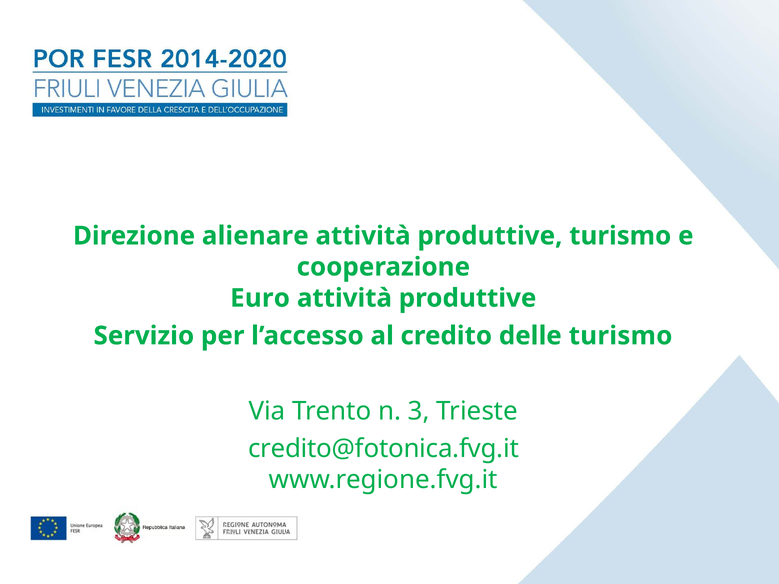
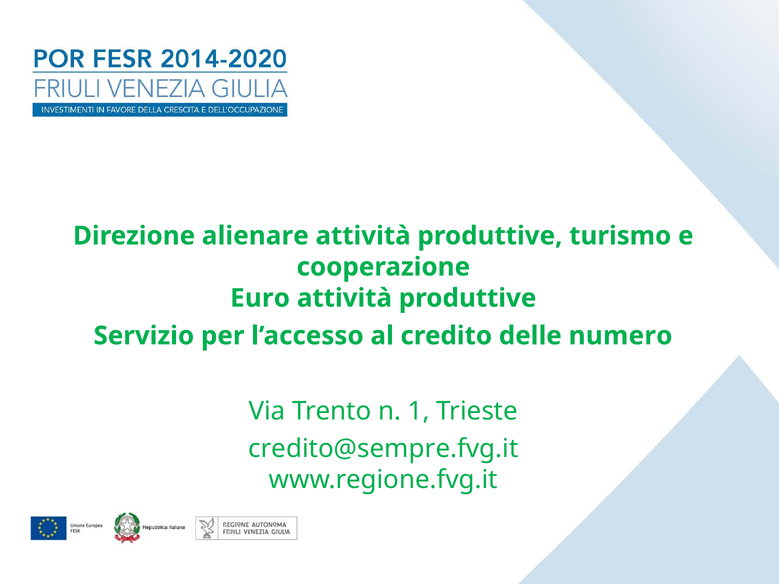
delle turismo: turismo -> numero
3: 3 -> 1
credito@fotonica.fvg.it: credito@fotonica.fvg.it -> credito@sempre.fvg.it
